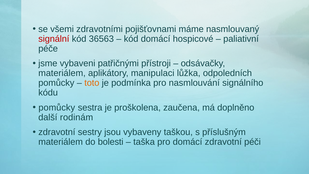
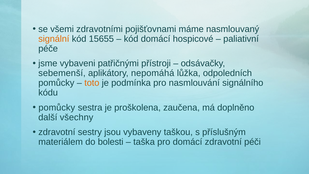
signální colour: red -> orange
36563: 36563 -> 15655
materiálem at (62, 73): materiálem -> sebemenší
manipulaci: manipulaci -> nepomáhá
rodinám: rodinám -> všechny
